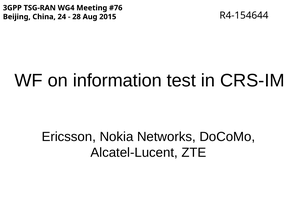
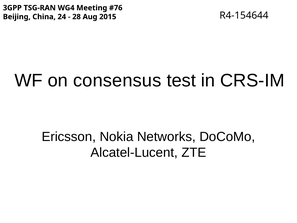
information: information -> consensus
